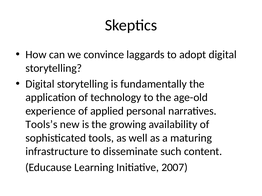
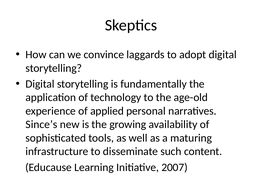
Tools’s: Tools’s -> Since’s
